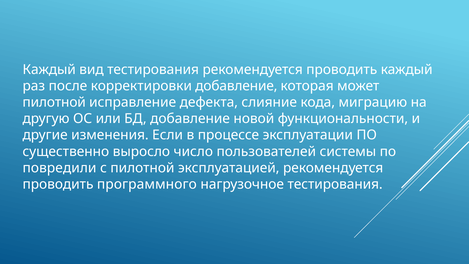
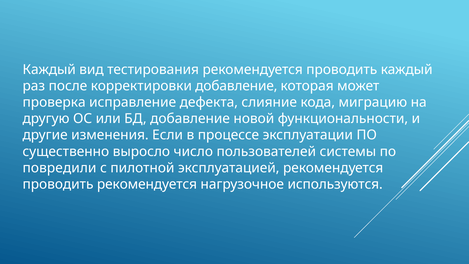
пилотной at (54, 102): пилотной -> проверка
проводить программного: программного -> рекомендуется
нагрузочное тестирования: тестирования -> используются
